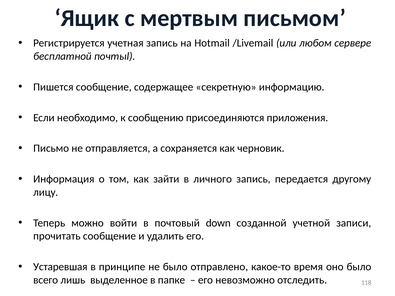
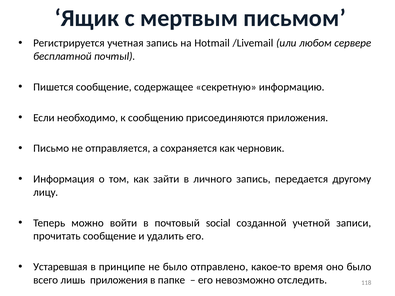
down: down -> social
лишь выделенное: выделенное -> приложения
